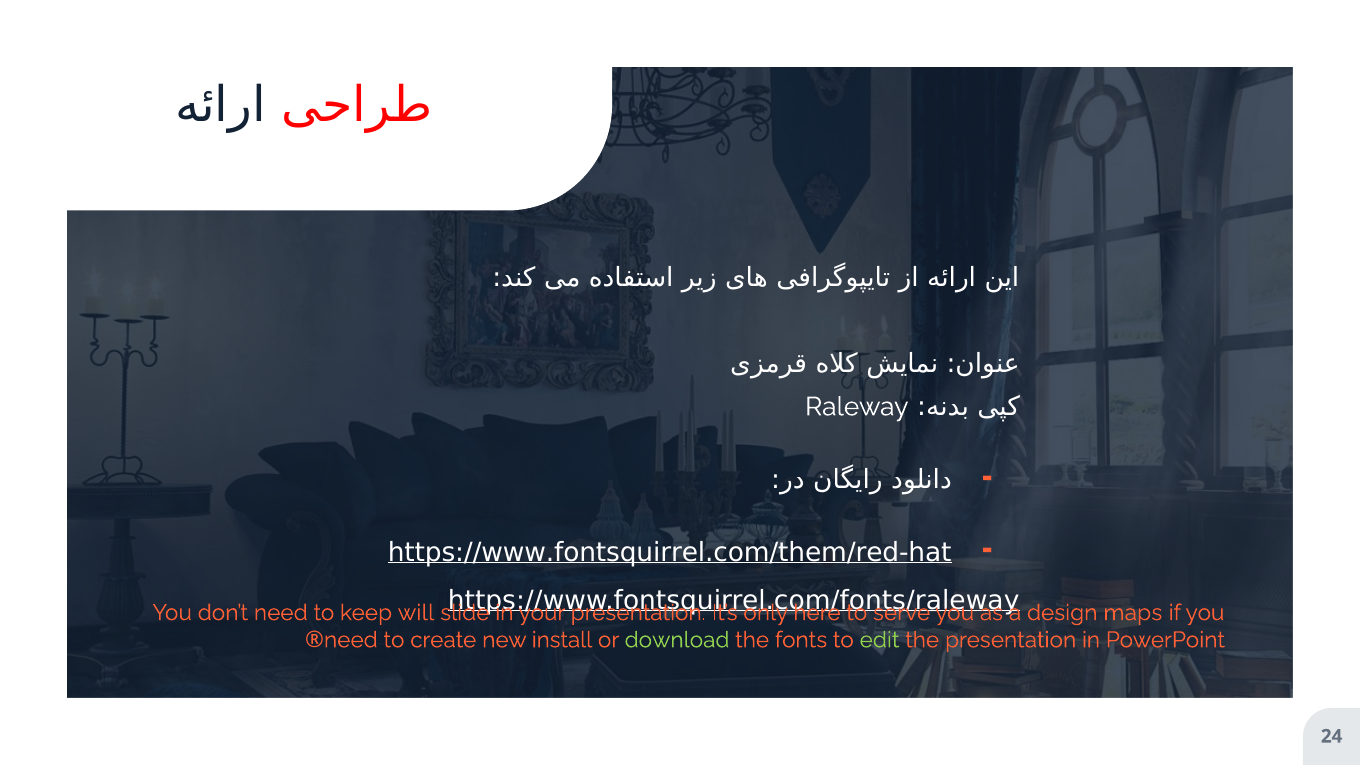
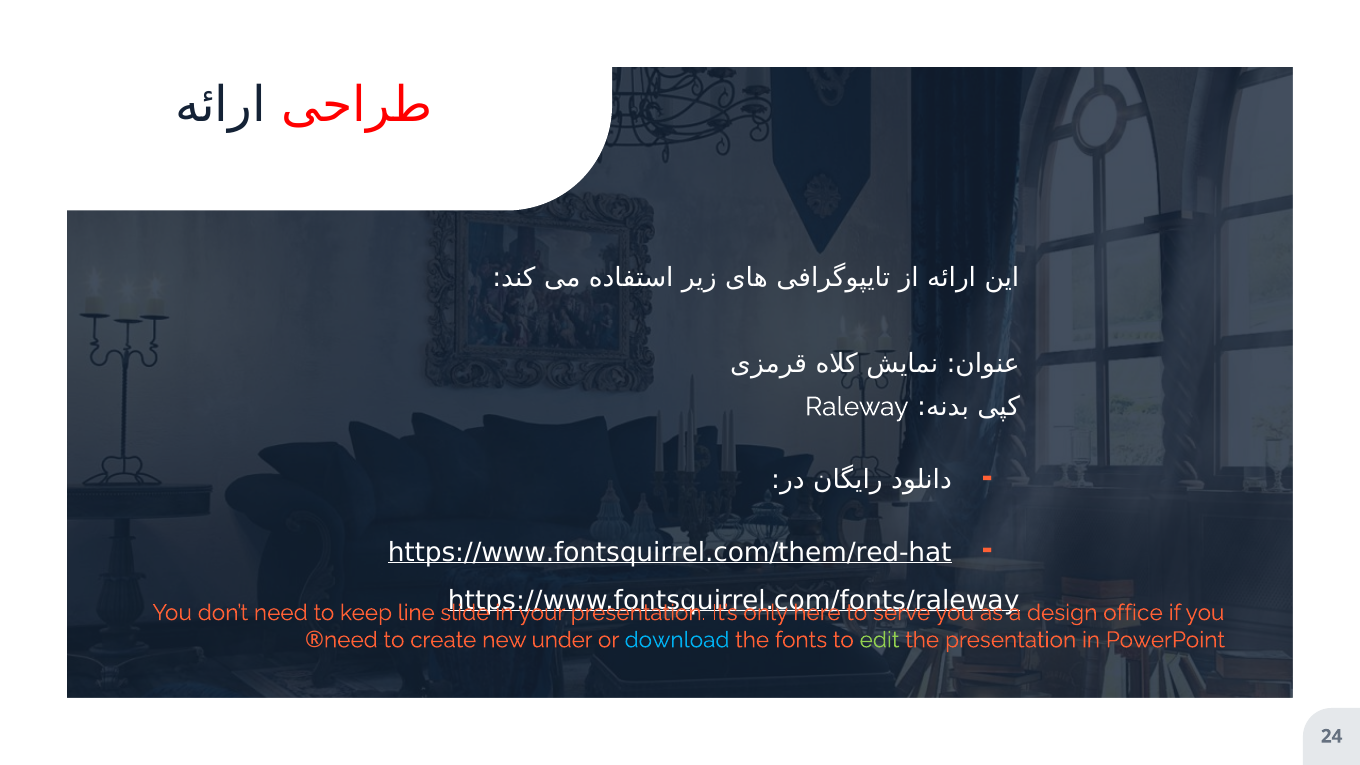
will: will -> line
maps: maps -> office
install: install -> under
download colour: light green -> light blue
